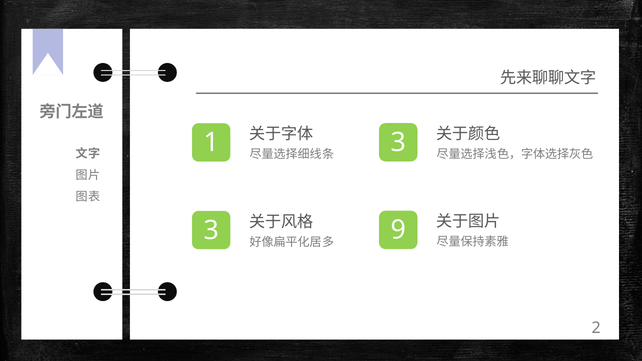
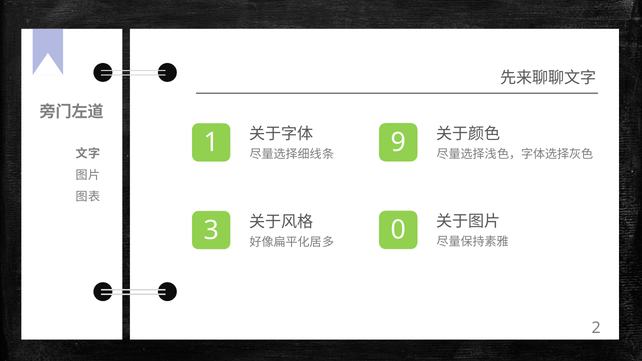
3 at (399, 143): 3 -> 9
9: 9 -> 0
